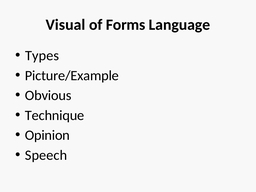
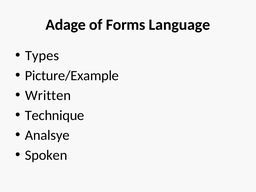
Visual: Visual -> Adage
Obvious: Obvious -> Written
Opinion: Opinion -> Analsye
Speech: Speech -> Spoken
